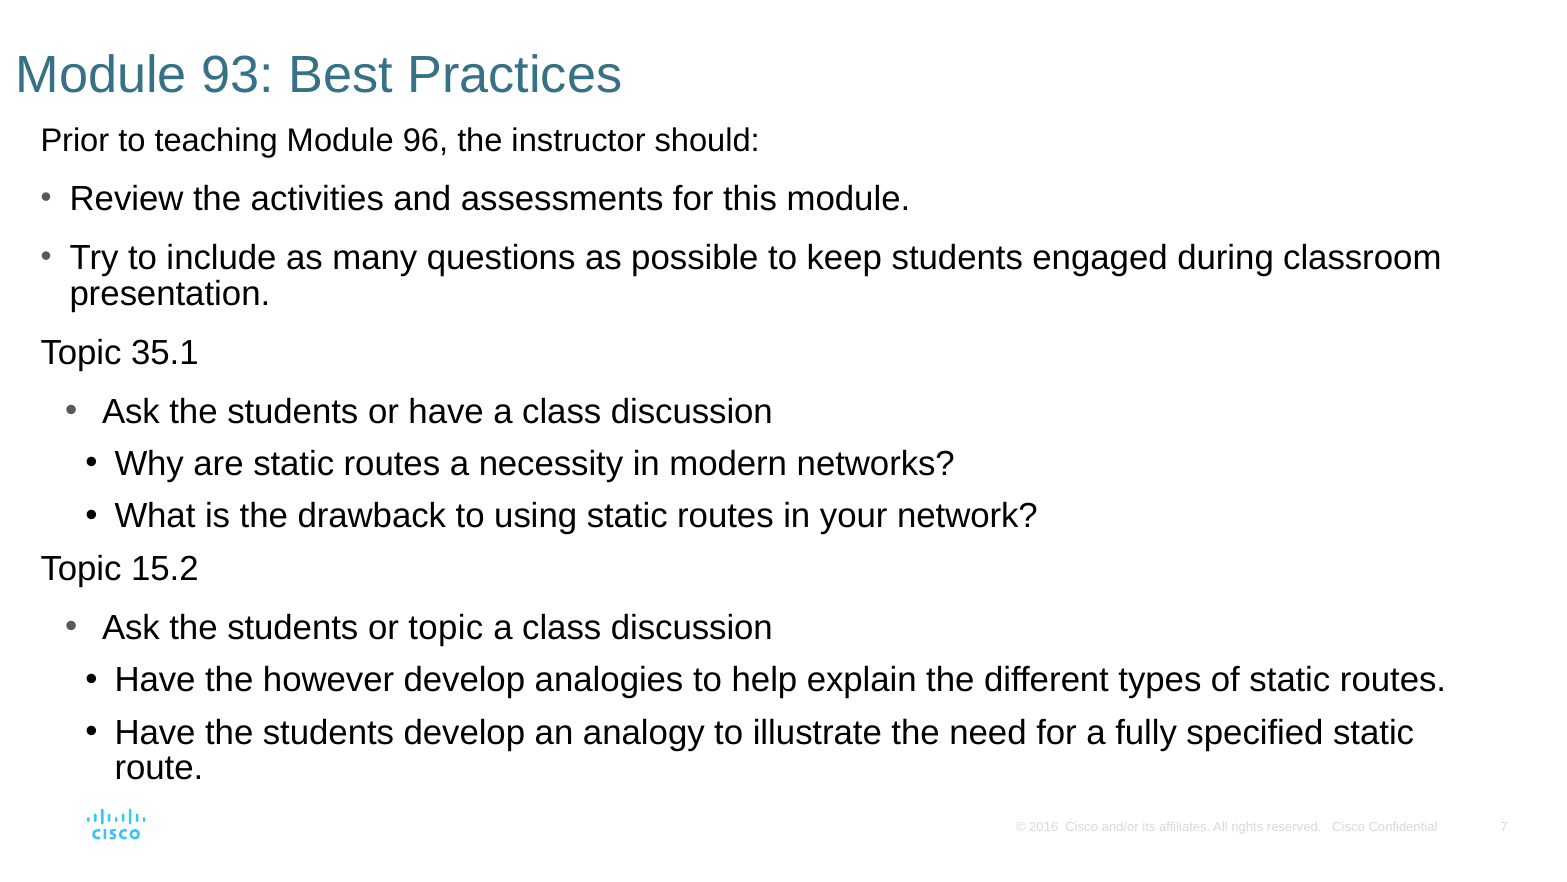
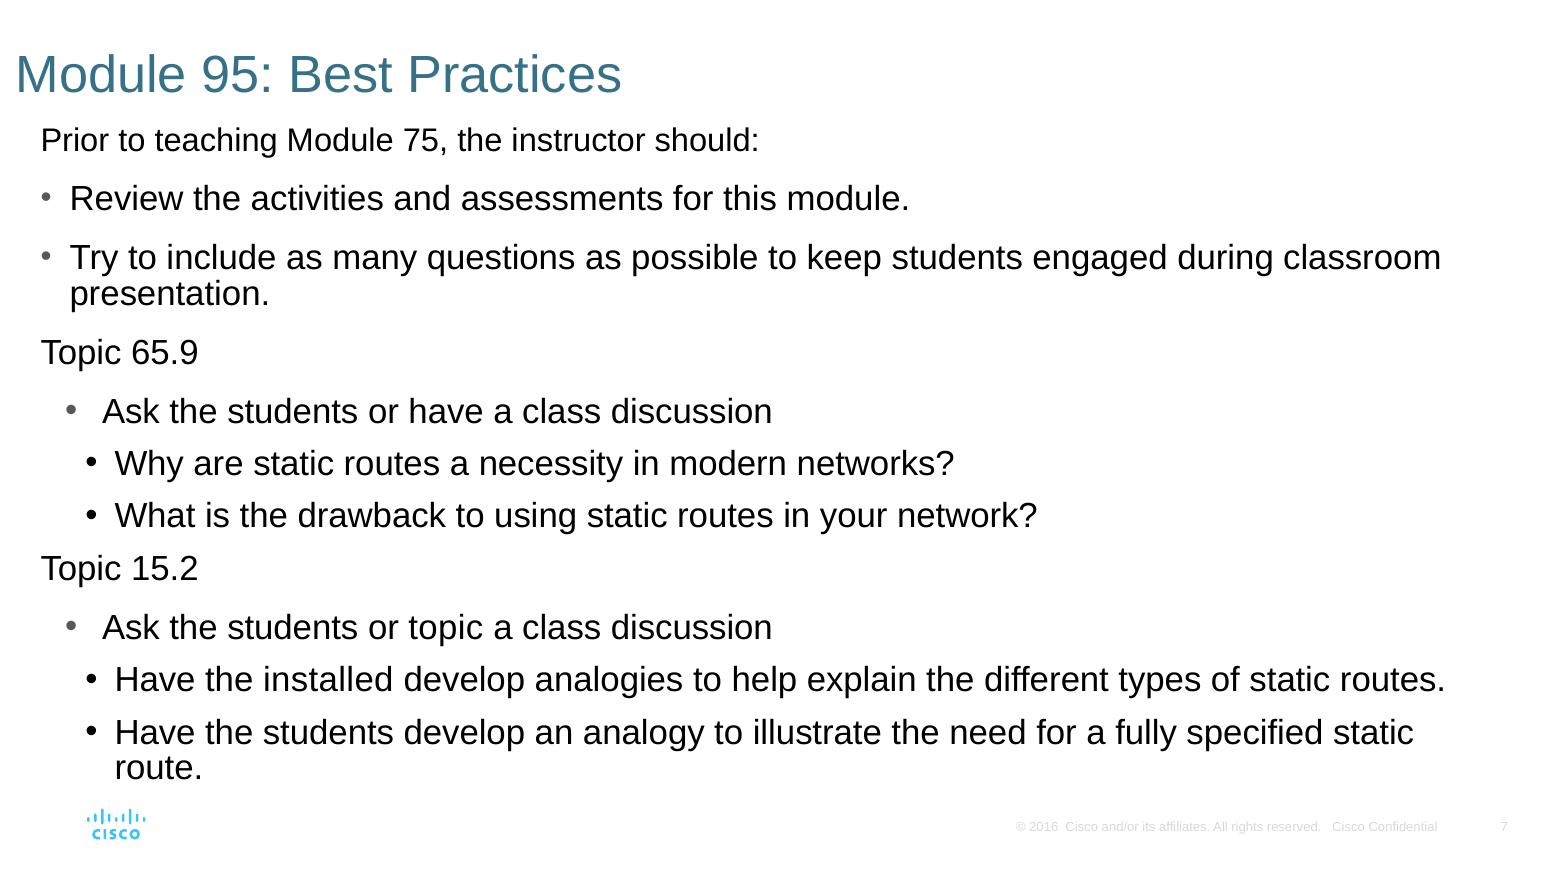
93: 93 -> 95
96: 96 -> 75
35.1: 35.1 -> 65.9
however: however -> installed
